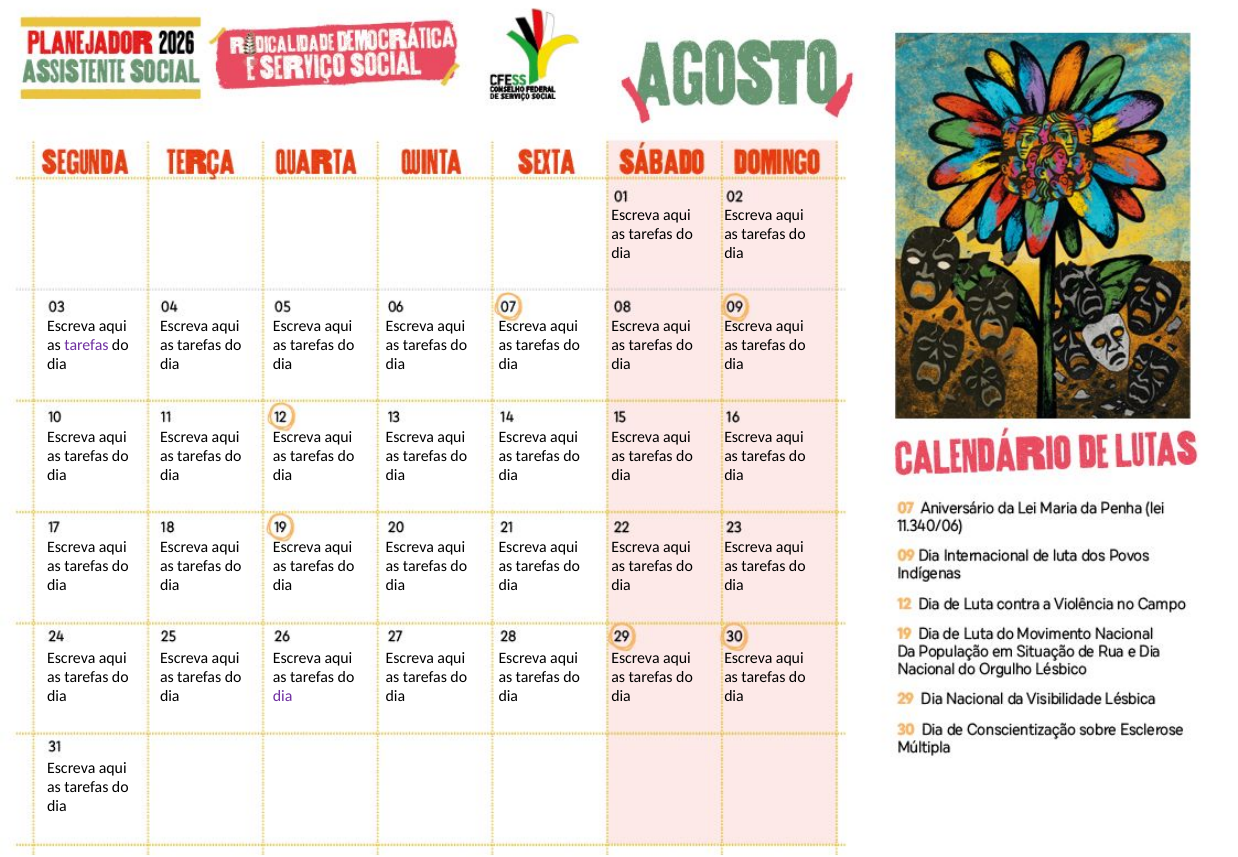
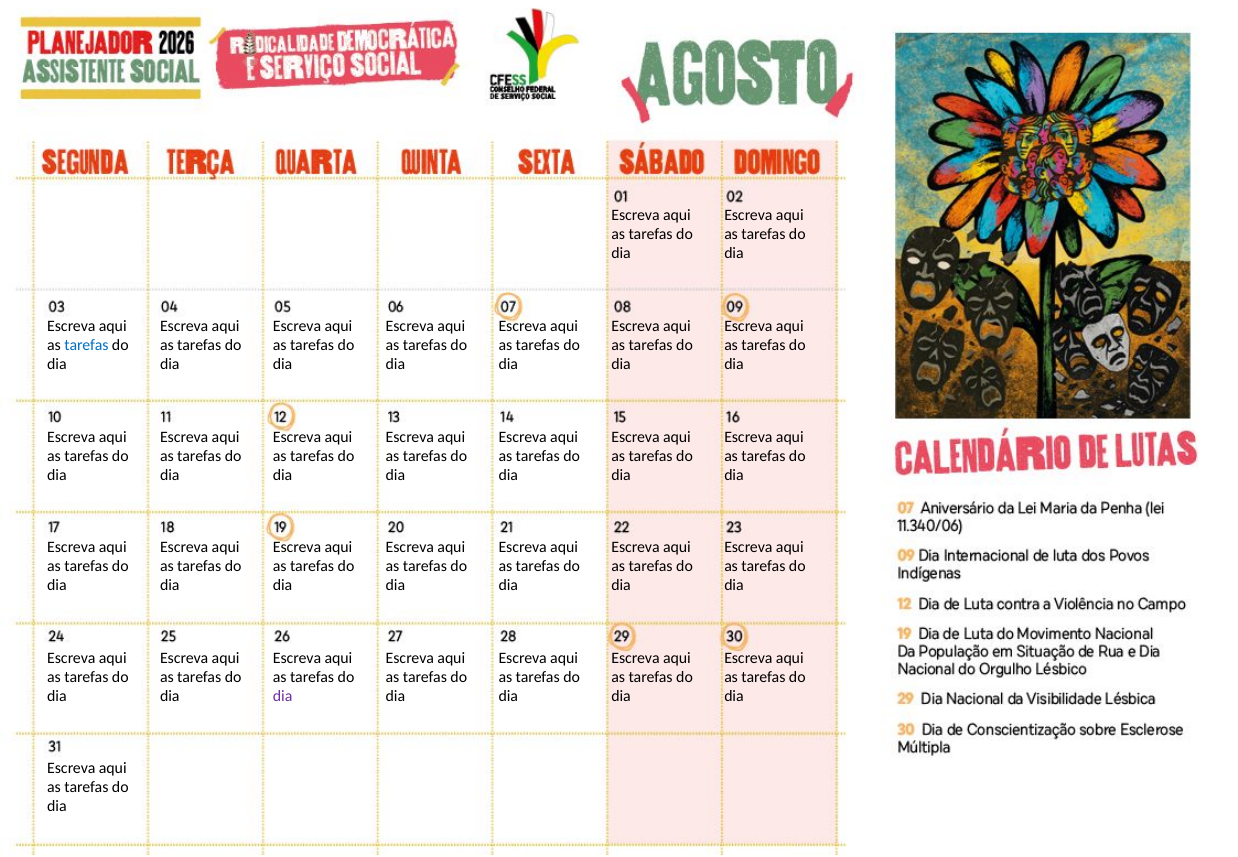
tarefas at (86, 346) colour: purple -> blue
